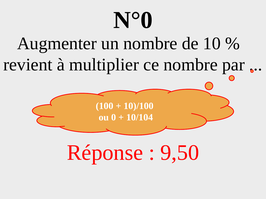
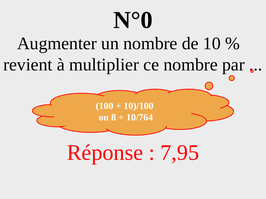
0: 0 -> 8
10/104: 10/104 -> 10/764
9,50: 9,50 -> 7,95
